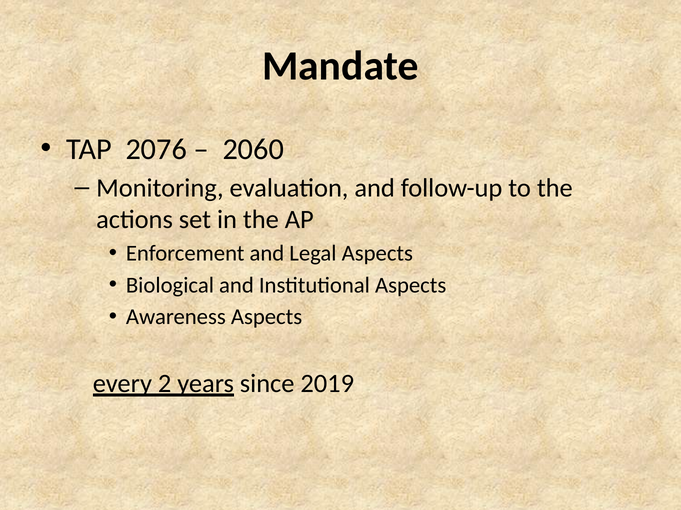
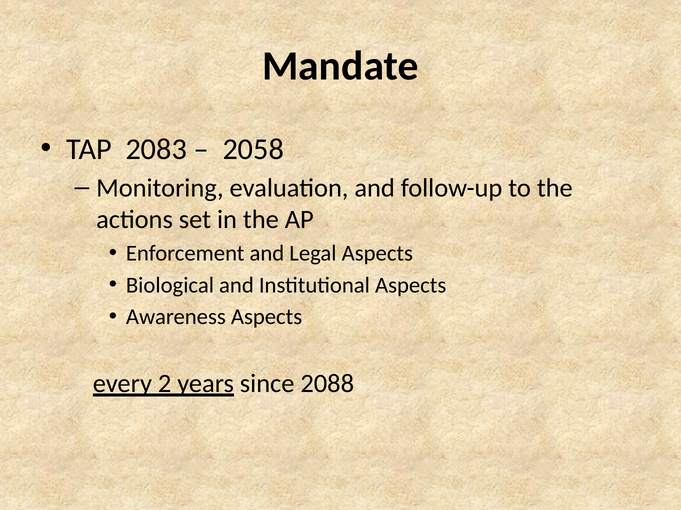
2076: 2076 -> 2083
2060: 2060 -> 2058
2019: 2019 -> 2088
